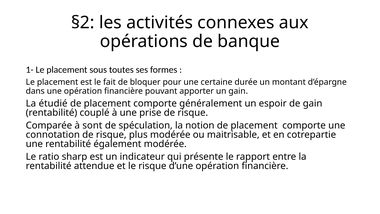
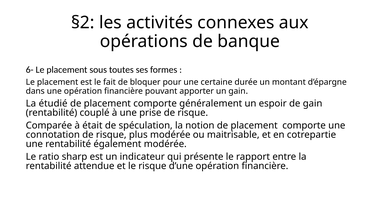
1-: 1- -> 6-
sont: sont -> était
